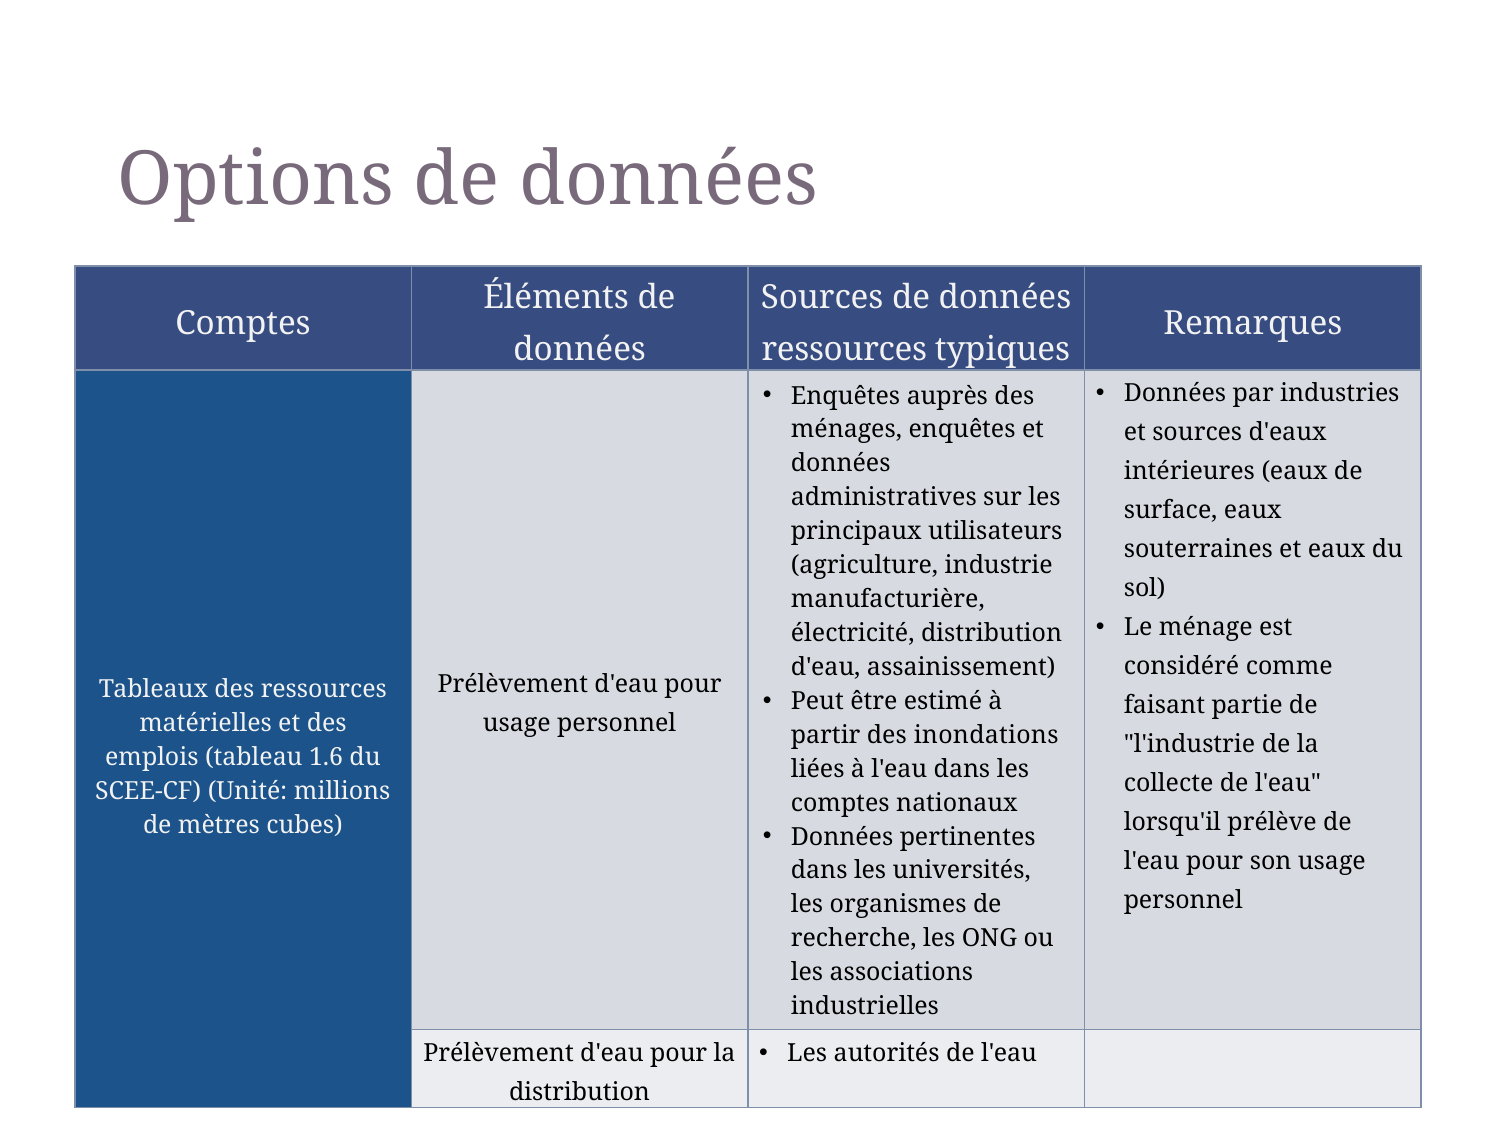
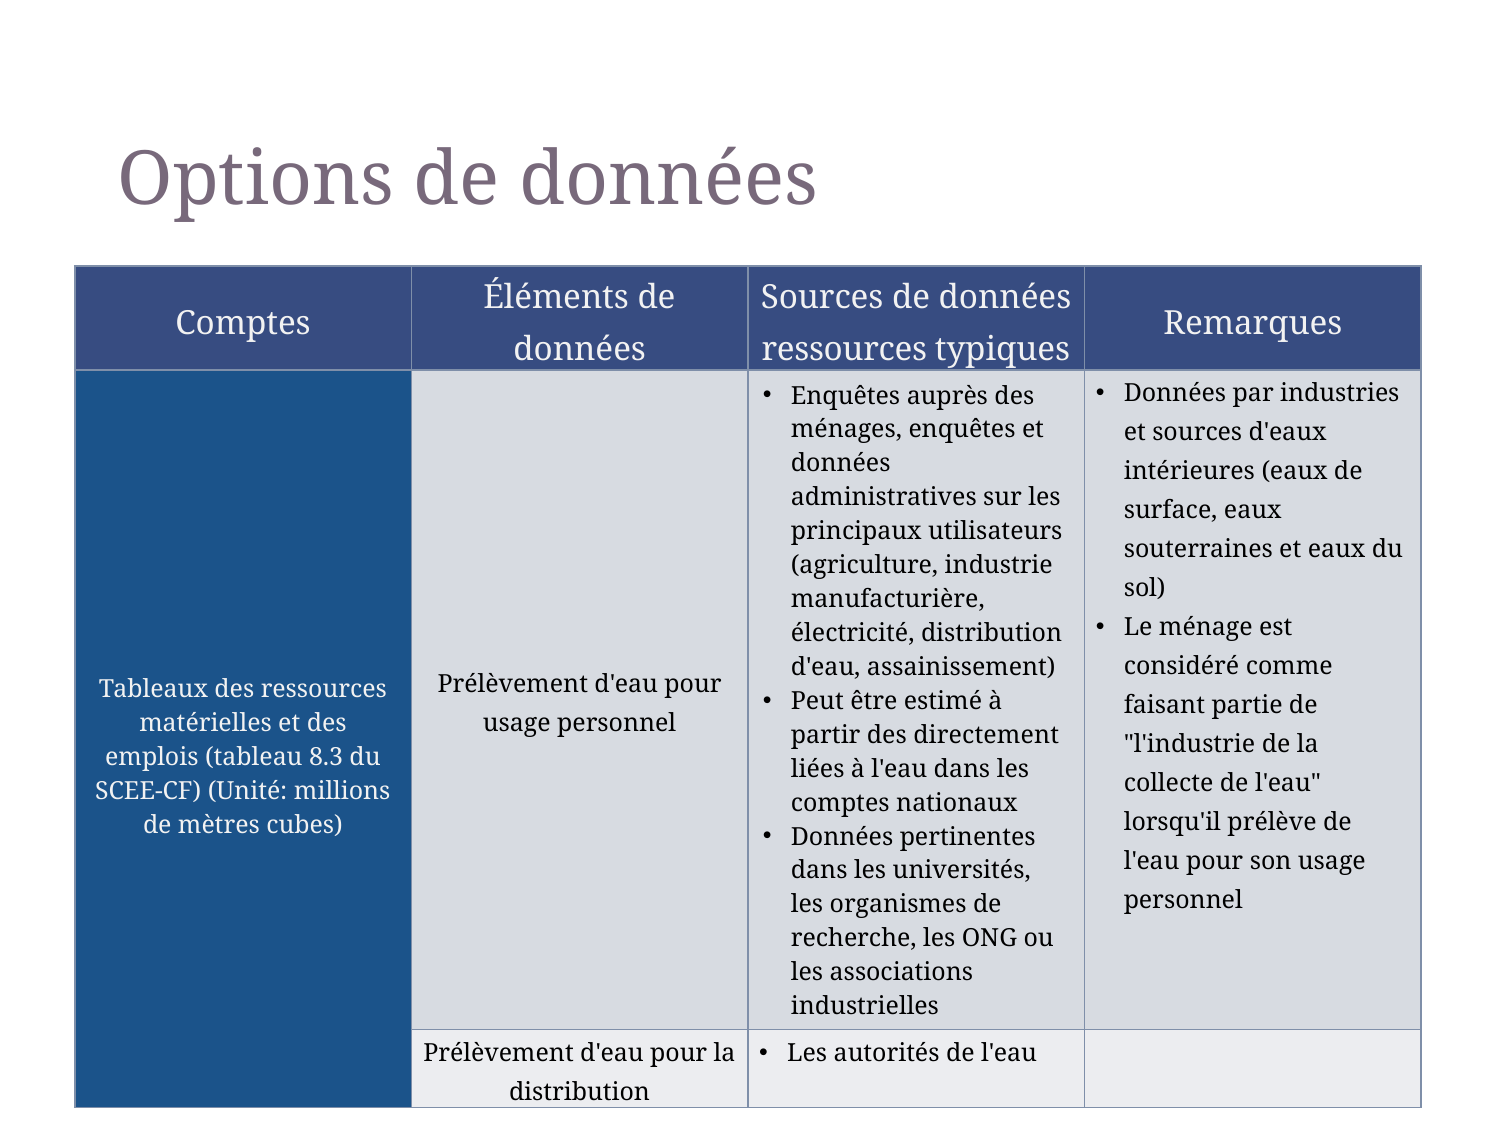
inondations: inondations -> directement
1.6: 1.6 -> 8.3
